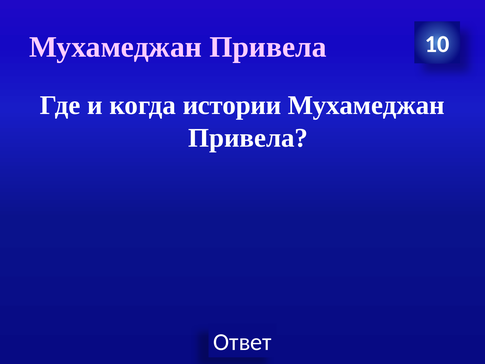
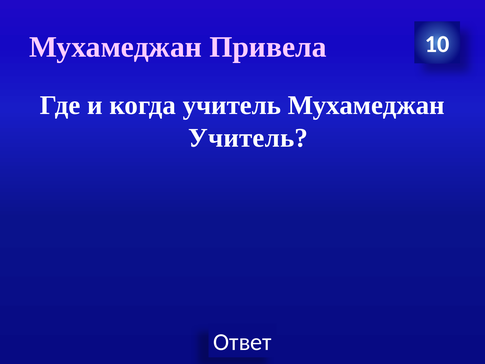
когда истории: истории -> учитель
Привела at (248, 138): Привела -> Учитель
